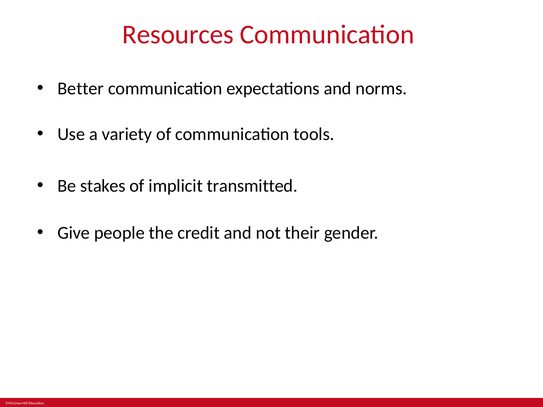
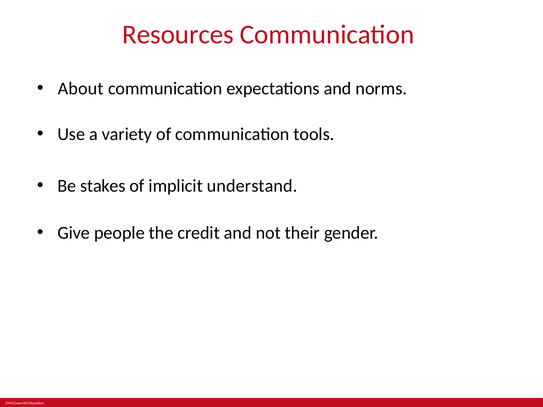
Better: Better -> About
transmitted: transmitted -> understand
